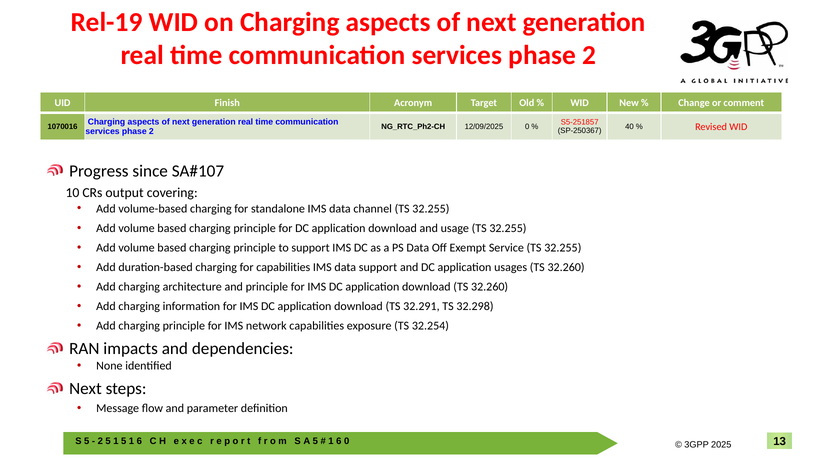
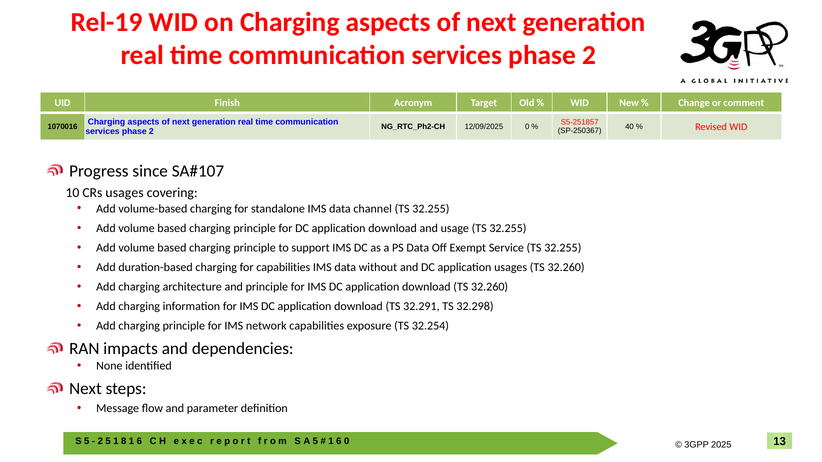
CRs output: output -> usages
data support: support -> without
5 at (124, 442): 5 -> 8
